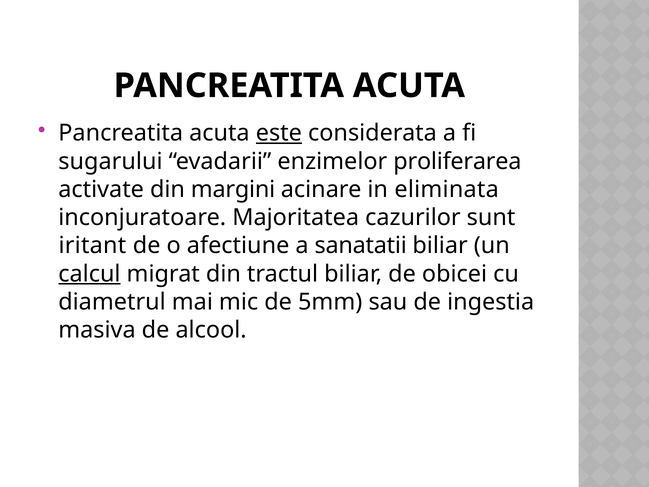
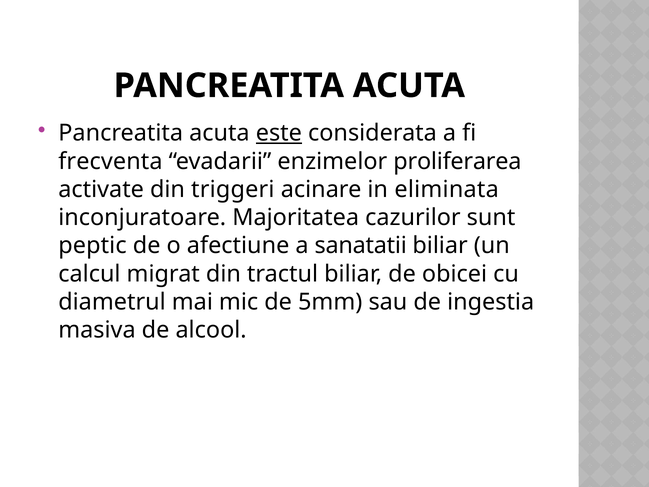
sugarului: sugarului -> frecventa
margini: margini -> triggeri
iritant: iritant -> peptic
calcul underline: present -> none
